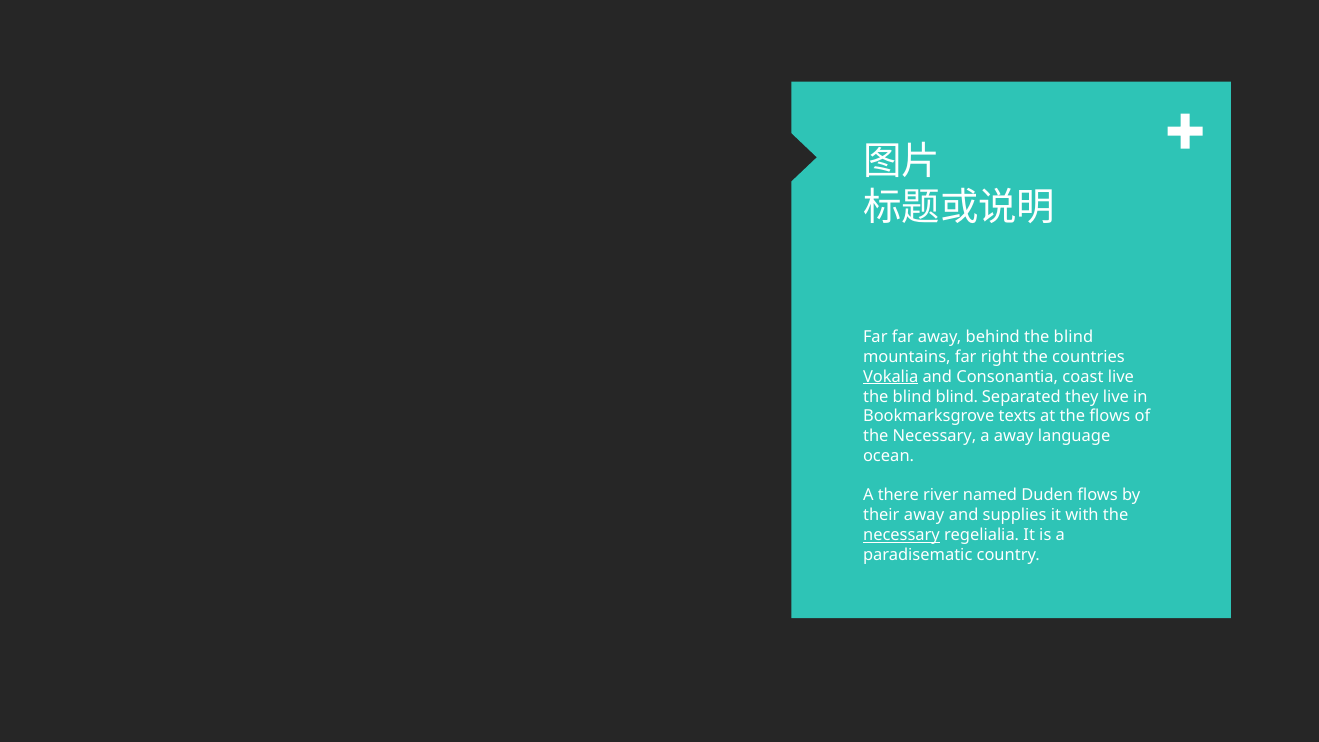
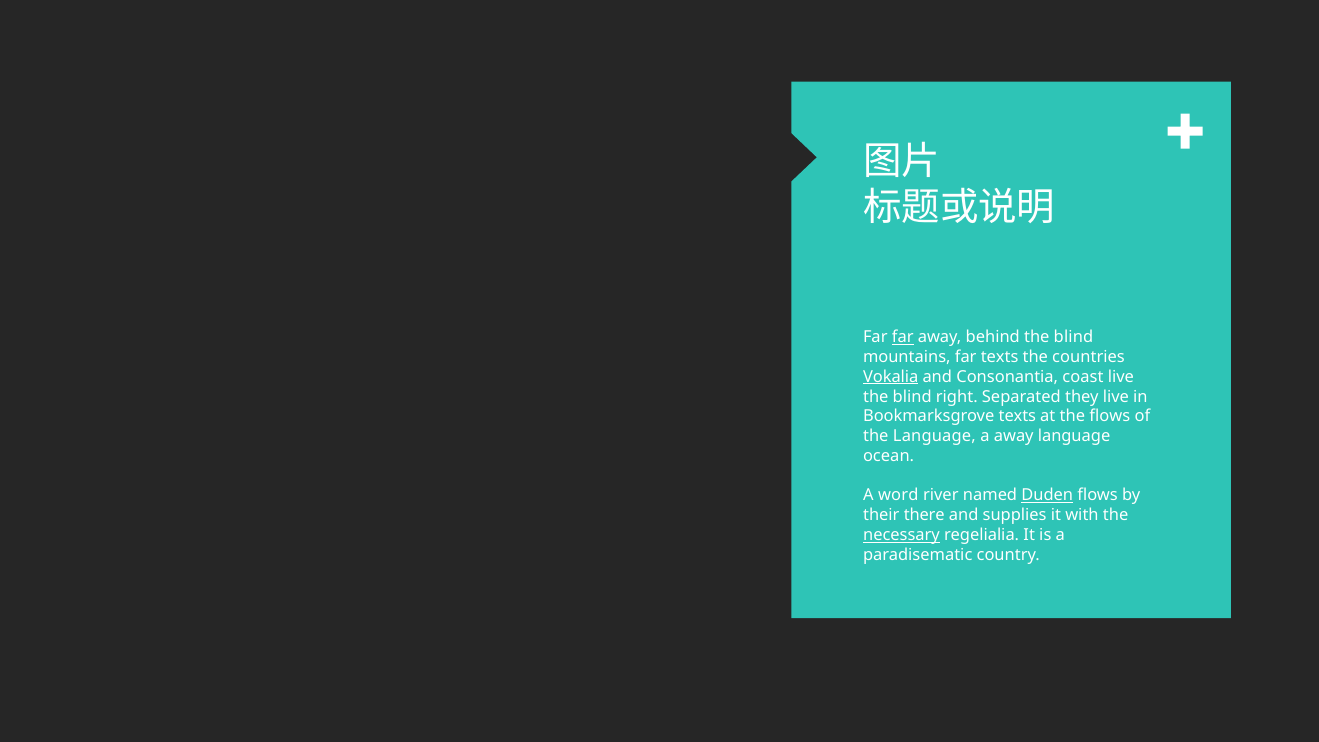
far at (903, 337) underline: none -> present
far right: right -> texts
blind blind: blind -> right
Necessary at (934, 436): Necessary -> Language
there: there -> word
Duden underline: none -> present
their away: away -> there
